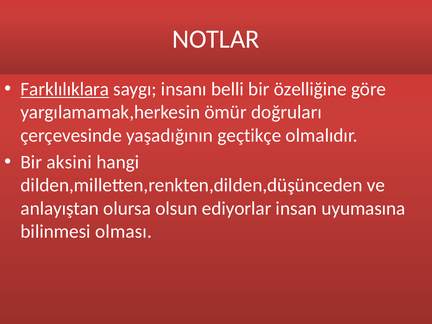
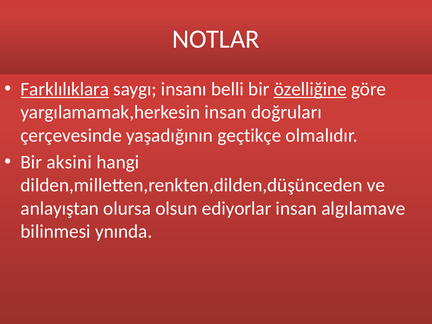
özelliğine underline: none -> present
yargılamamak,herkesin ömür: ömür -> insan
uyumasına: uyumasına -> algılamave
olması: olması -> ynında
